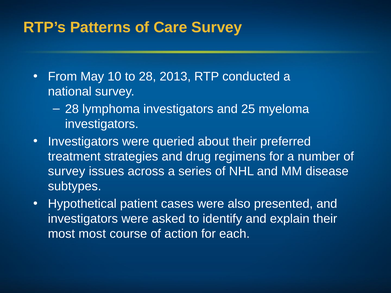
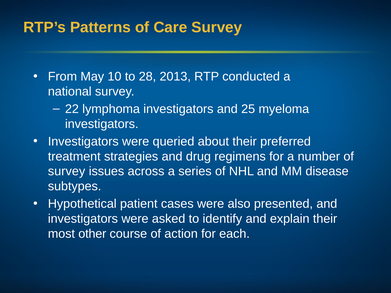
28 at (72, 109): 28 -> 22
most most: most -> other
